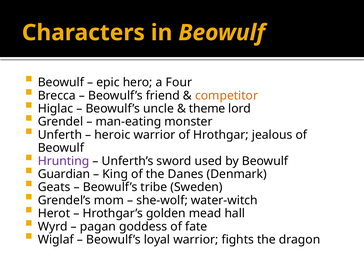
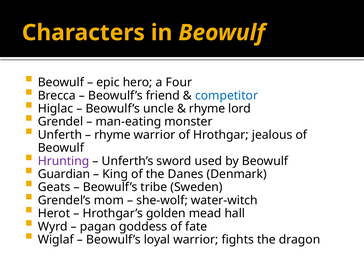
competitor colour: orange -> blue
theme at (207, 109): theme -> rhyme
heroic at (112, 135): heroic -> rhyme
